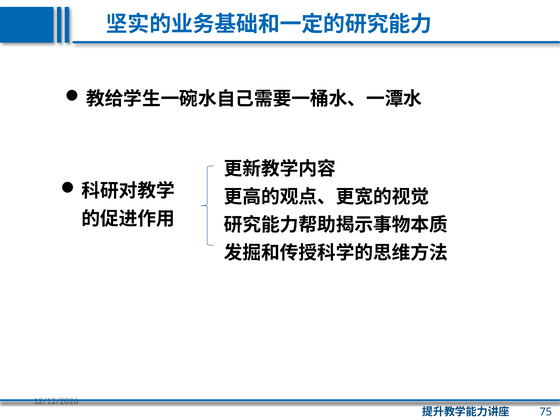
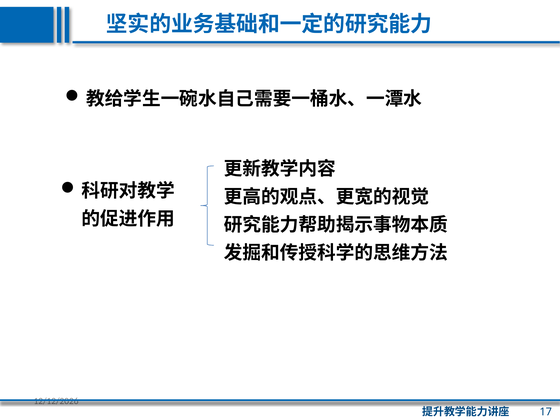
75: 75 -> 17
